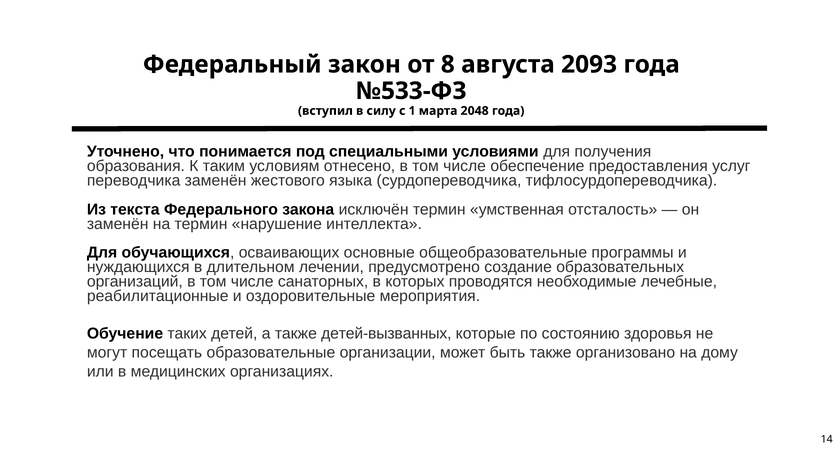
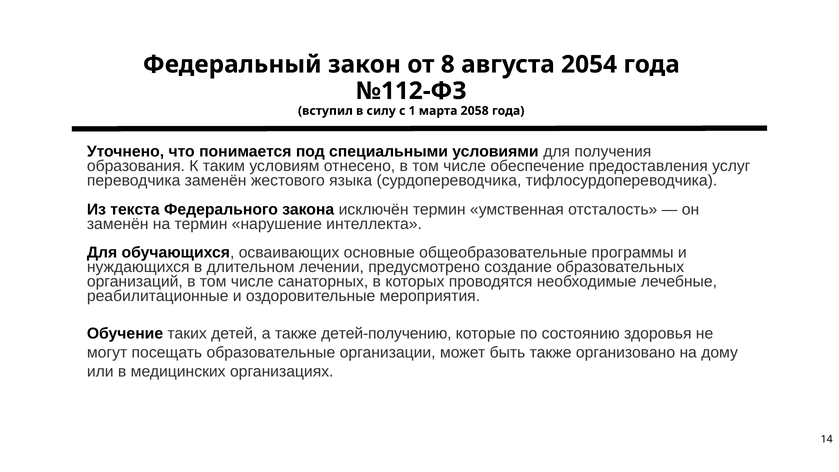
2093: 2093 -> 2054
№533-ФЗ: №533-ФЗ -> №112-ФЗ
2048: 2048 -> 2058
детей-вызванных: детей-вызванных -> детей-получению
